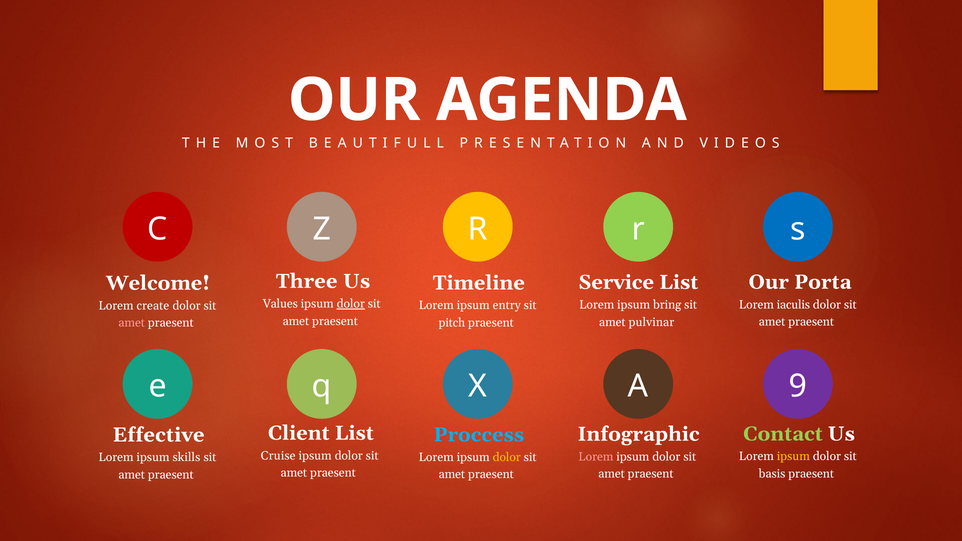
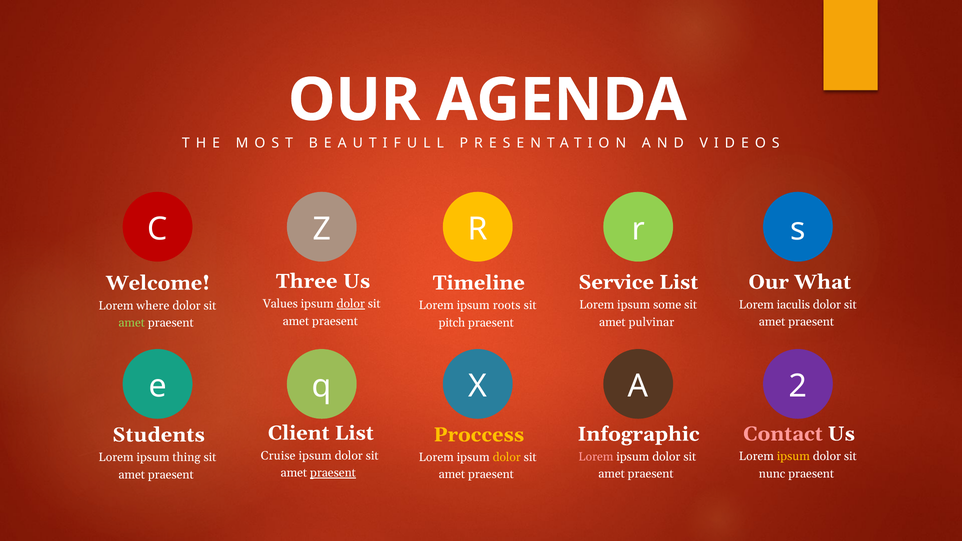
Porta: Porta -> What
bring: bring -> some
entry: entry -> roots
create: create -> where
amet at (132, 323) colour: pink -> light green
9: 9 -> 2
Contact colour: light green -> pink
Proccess colour: light blue -> yellow
Effective: Effective -> Students
skills: skills -> thing
praesent at (333, 473) underline: none -> present
basis: basis -> nunc
